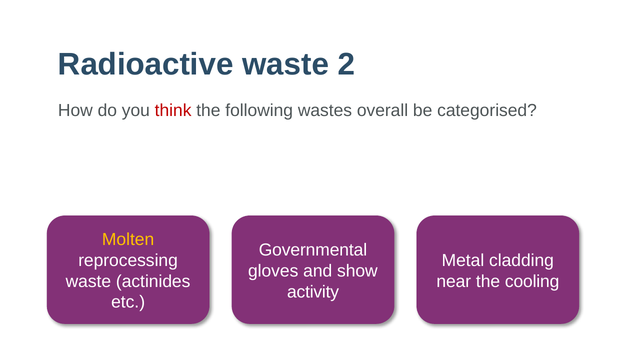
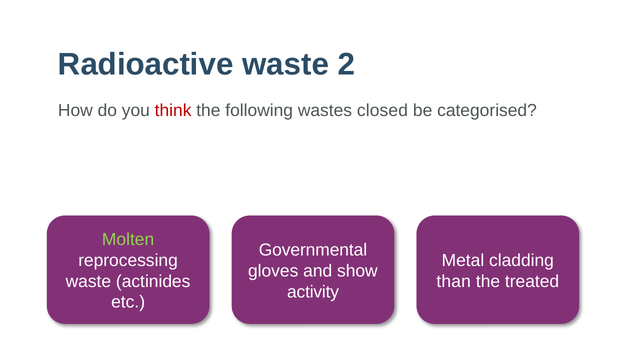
overall: overall -> closed
Molten colour: yellow -> light green
near: near -> than
cooling: cooling -> treated
